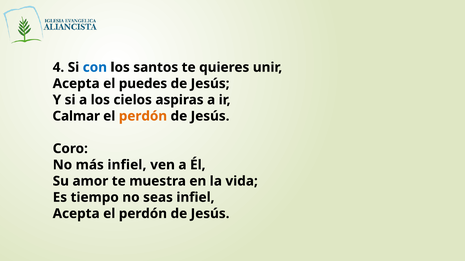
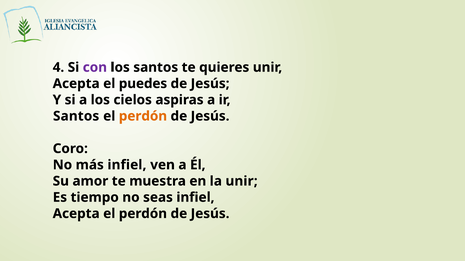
con colour: blue -> purple
Calmar at (76, 116): Calmar -> Santos
la vida: vida -> unir
